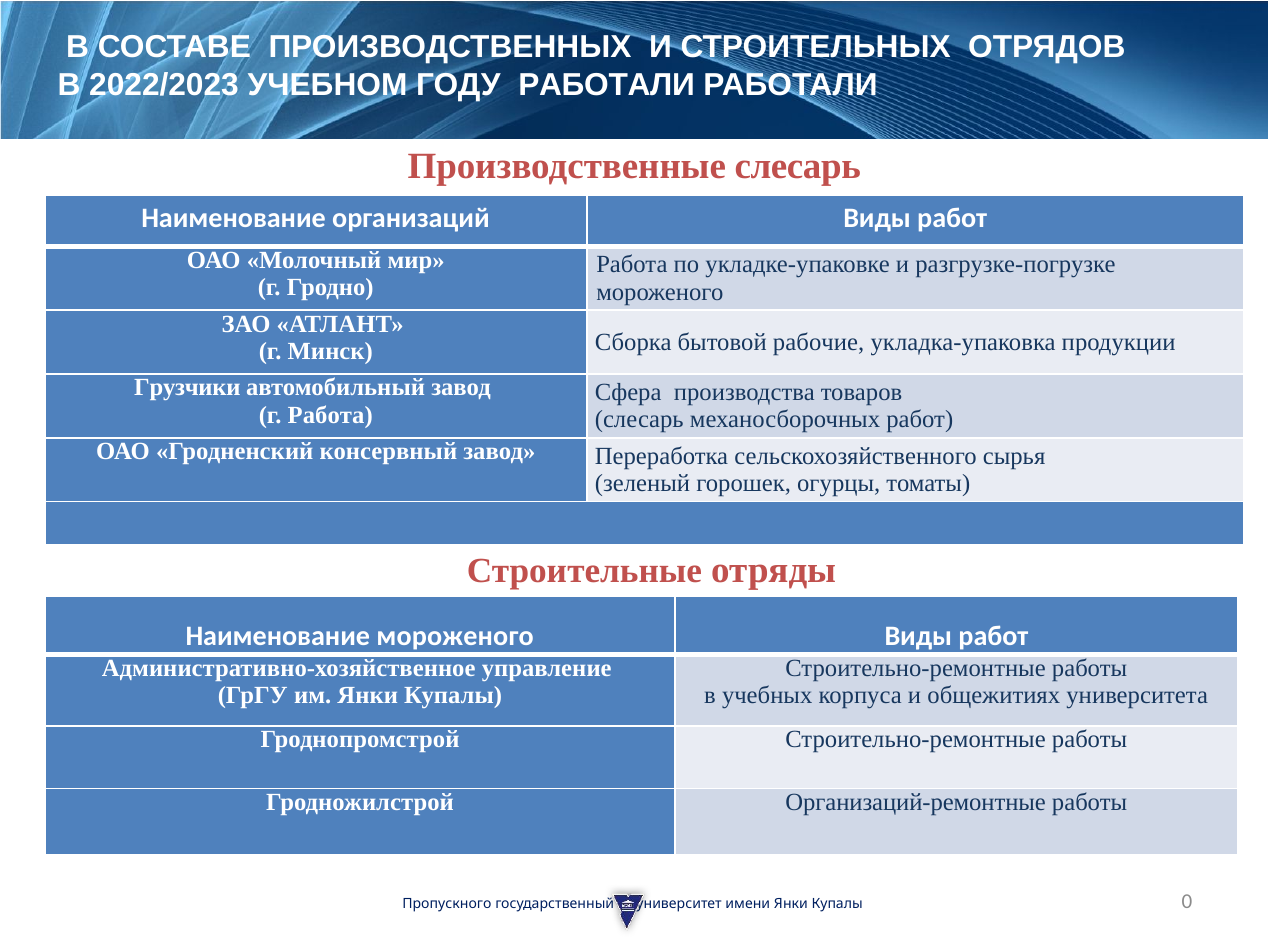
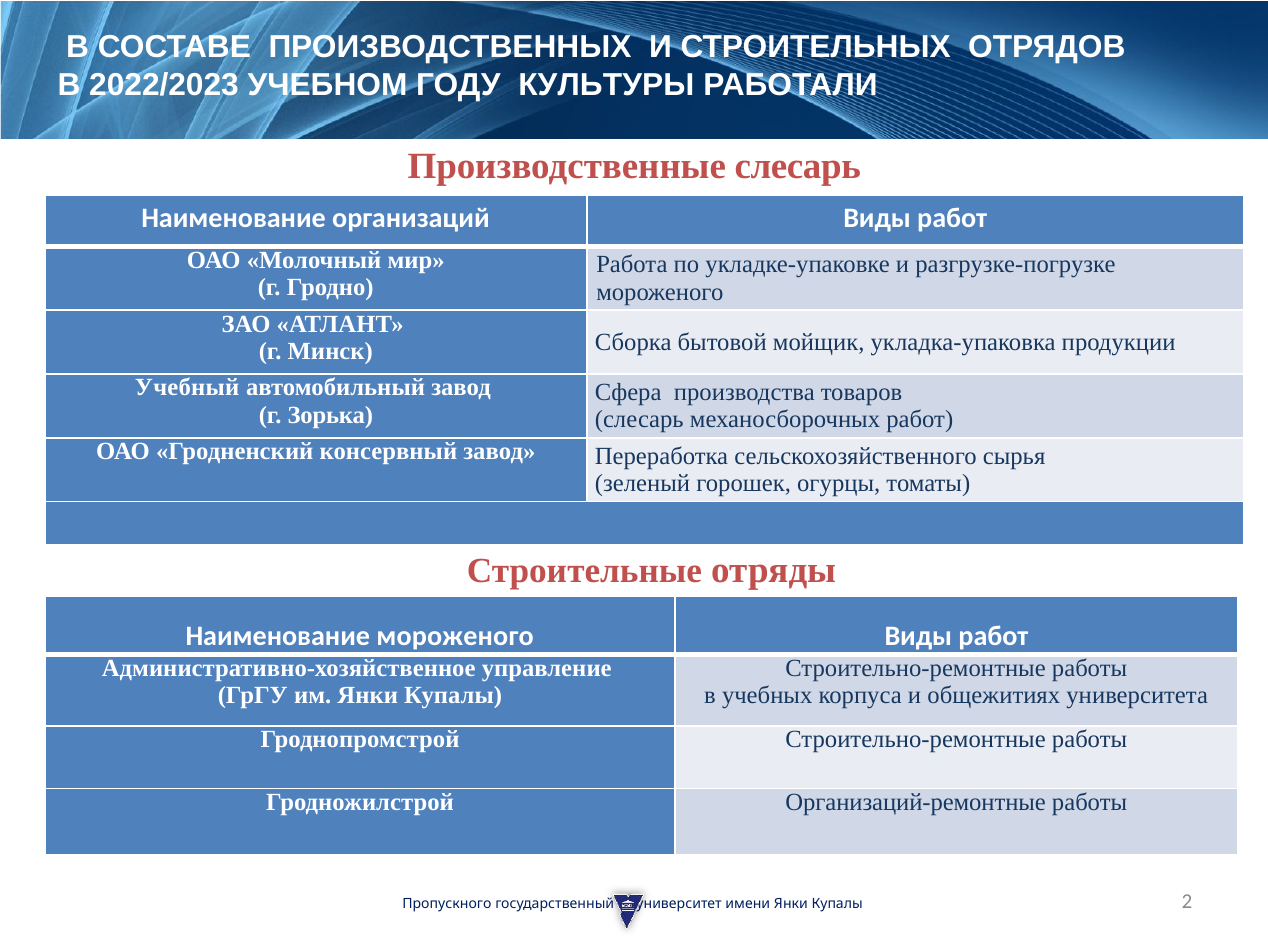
ГОДУ РАБОТАЛИ: РАБОТАЛИ -> КУЛЬТУРЫ
рабочие: рабочие -> мойщик
Грузчики: Грузчики -> Учебный
г Работа: Работа -> Зорька
0: 0 -> 2
